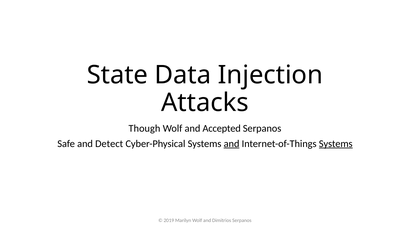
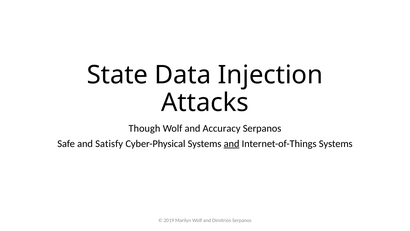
Accepted: Accepted -> Accuracy
Detect: Detect -> Satisfy
Systems at (336, 143) underline: present -> none
